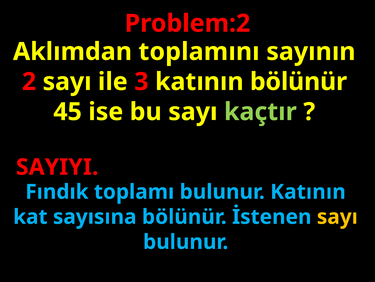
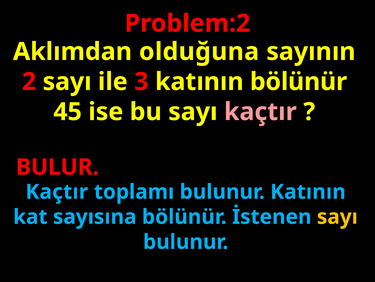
toplamını: toplamını -> olduğuna
kaçtır at (260, 112) colour: light green -> pink
SAYIYI: SAYIYI -> BULUR
Fındık at (57, 191): Fındık -> Kaçtır
